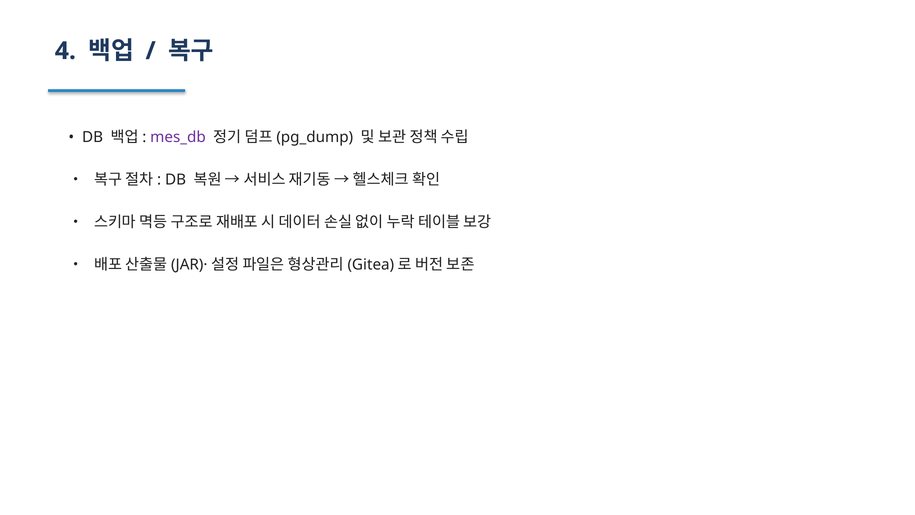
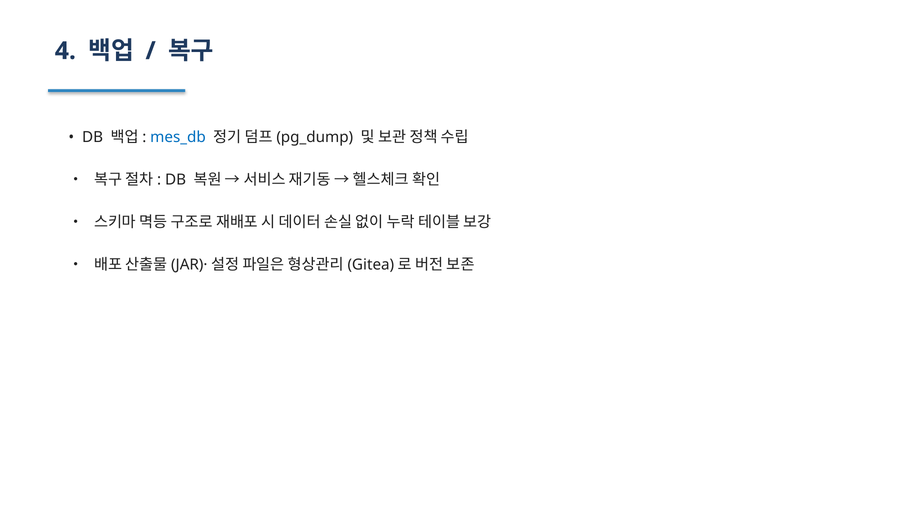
mes_db colour: purple -> blue
